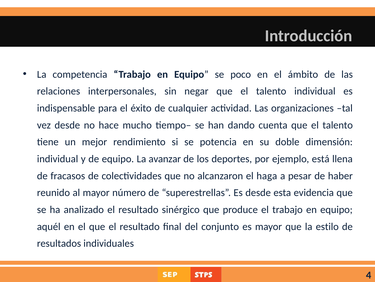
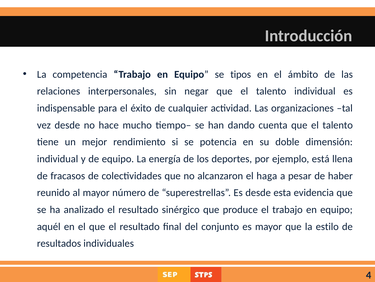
poco: poco -> tipos
avanzar: avanzar -> energía
